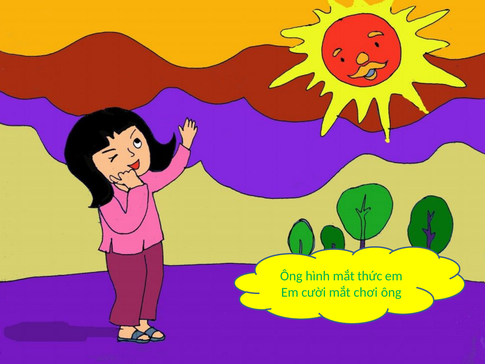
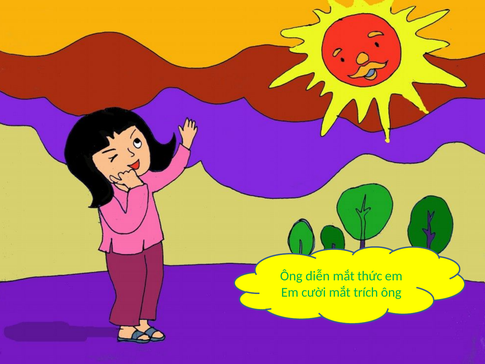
hình: hình -> diễn
chơi: chơi -> trích
